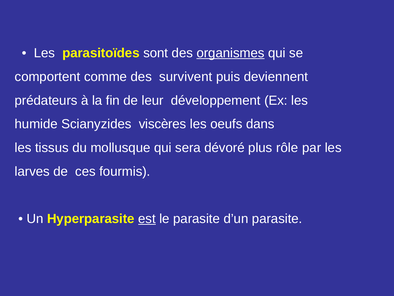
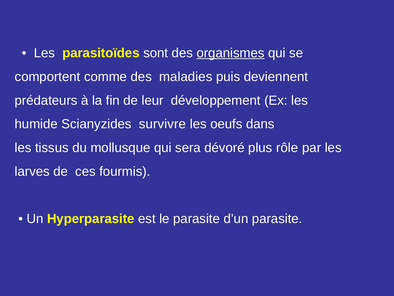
survivent: survivent -> maladies
viscères: viscères -> survivre
est underline: present -> none
